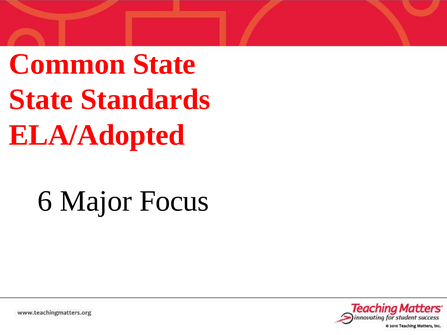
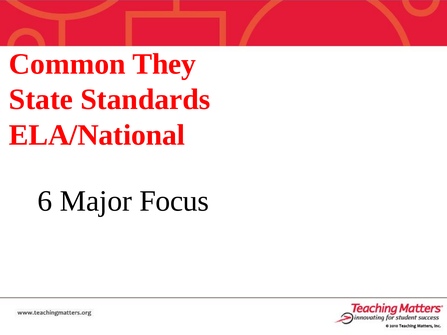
Common State: State -> They
ELA/Adopted: ELA/Adopted -> ELA/National
